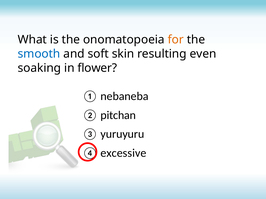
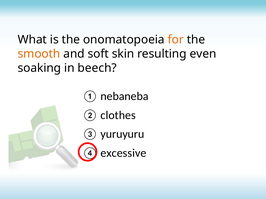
smooth colour: blue -> orange
flower: flower -> beech
pitchan: pitchan -> clothes
